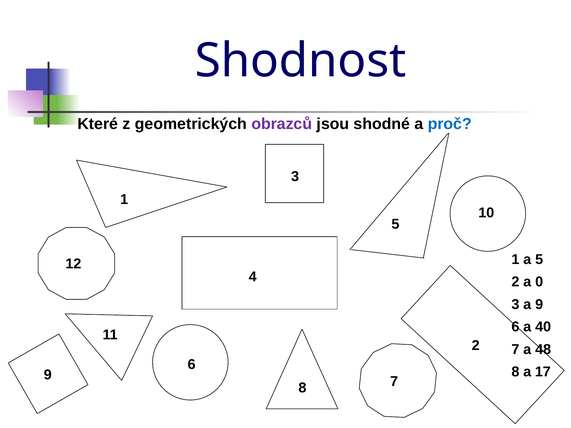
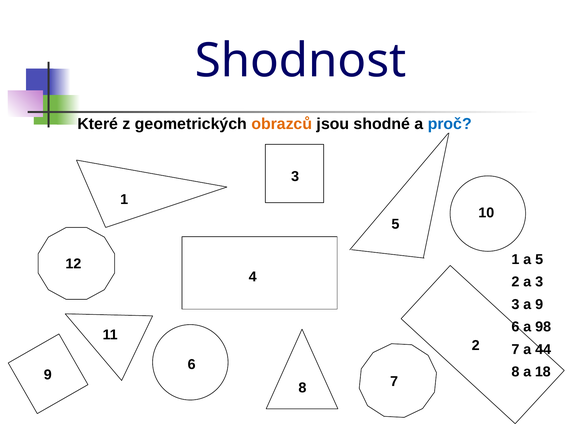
obrazců colour: purple -> orange
a 0: 0 -> 3
40: 40 -> 98
48: 48 -> 44
17: 17 -> 18
